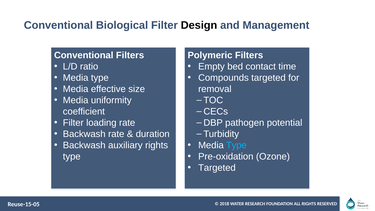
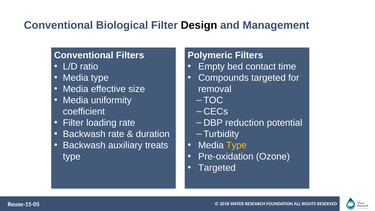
pathogen: pathogen -> reduction
auxiliary rights: rights -> treats
Type at (236, 145) colour: light blue -> yellow
